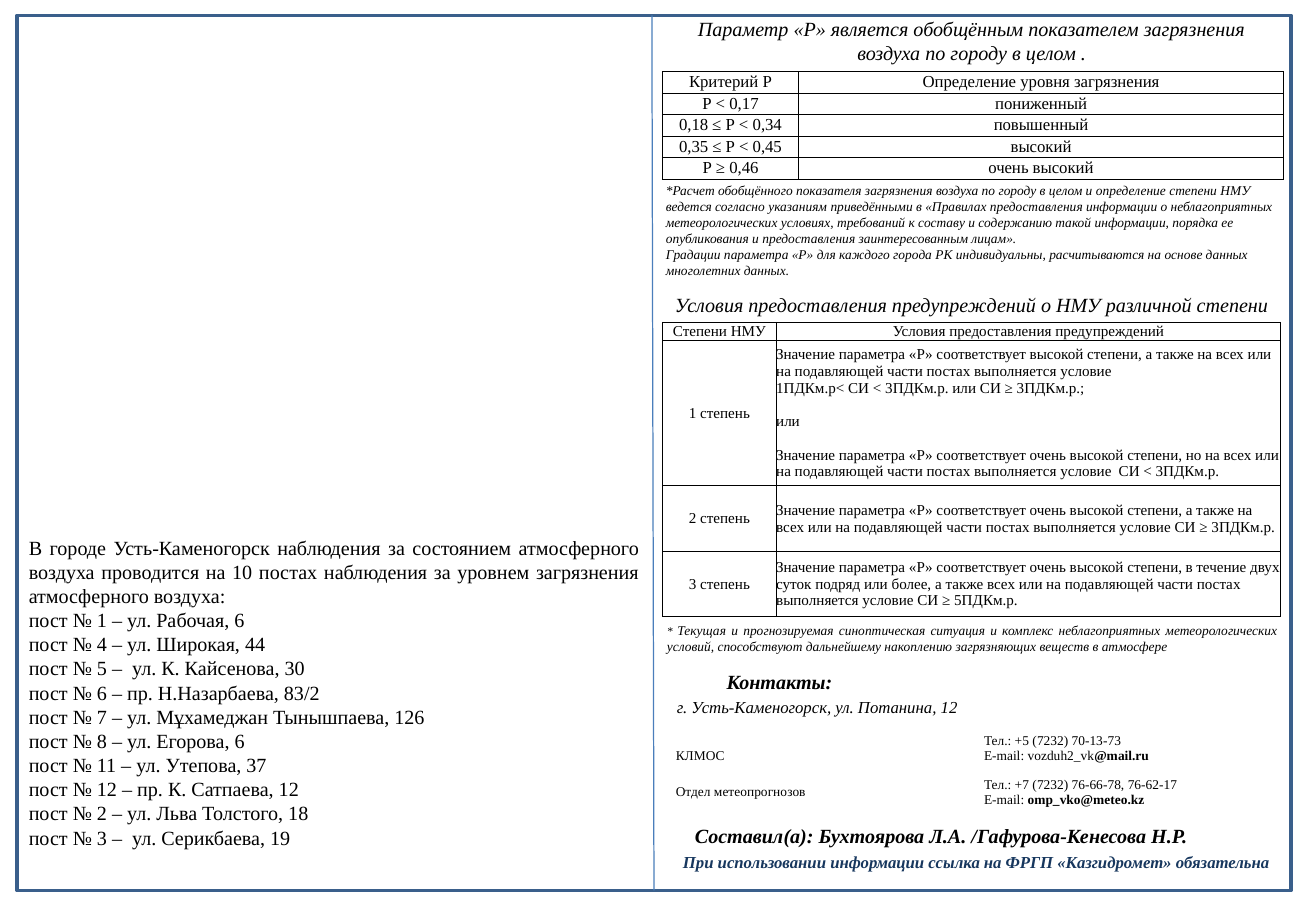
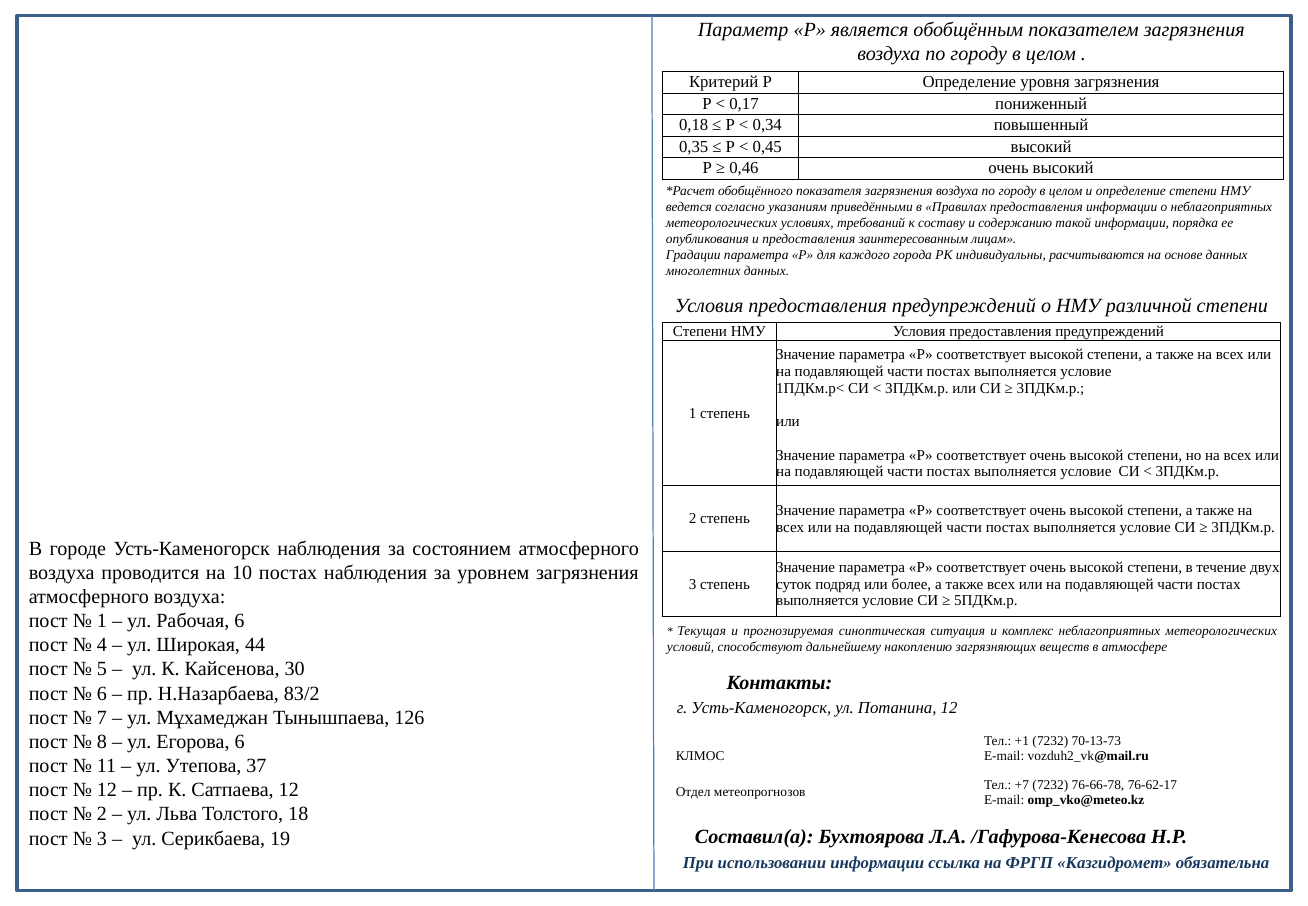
+5: +5 -> +1
